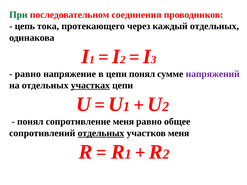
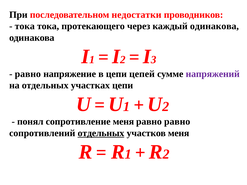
При colour: green -> black
соединения: соединения -> недостатки
цепь at (25, 26): цепь -> тока
каждый отдельных: отдельных -> одинакова
цепи понял: понял -> цепей
участках underline: present -> none
равно общее: общее -> равно
